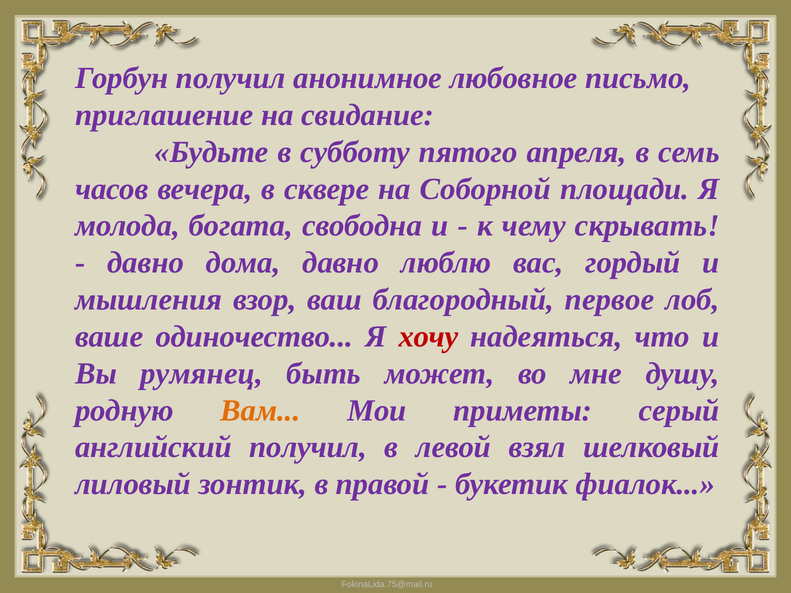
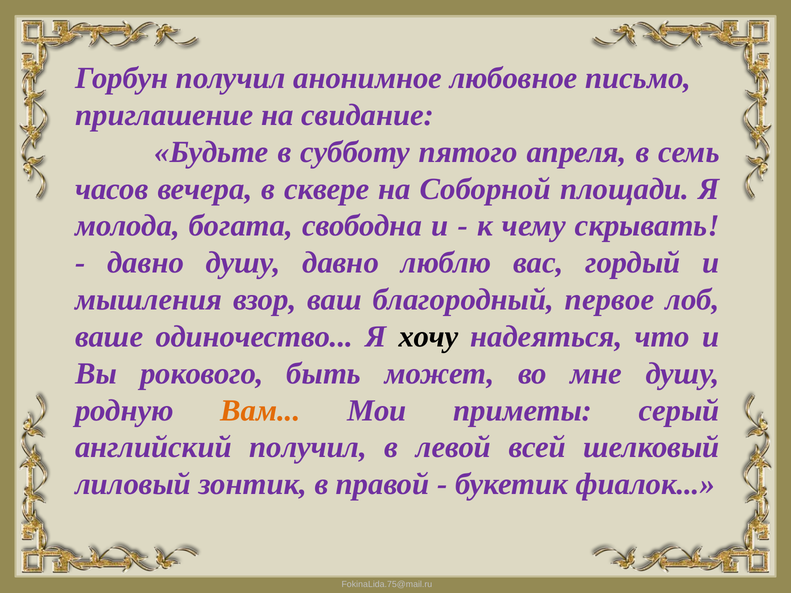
давно дома: дома -> душу
хочу colour: red -> black
румянец: румянец -> рокового
взял: взял -> всей
